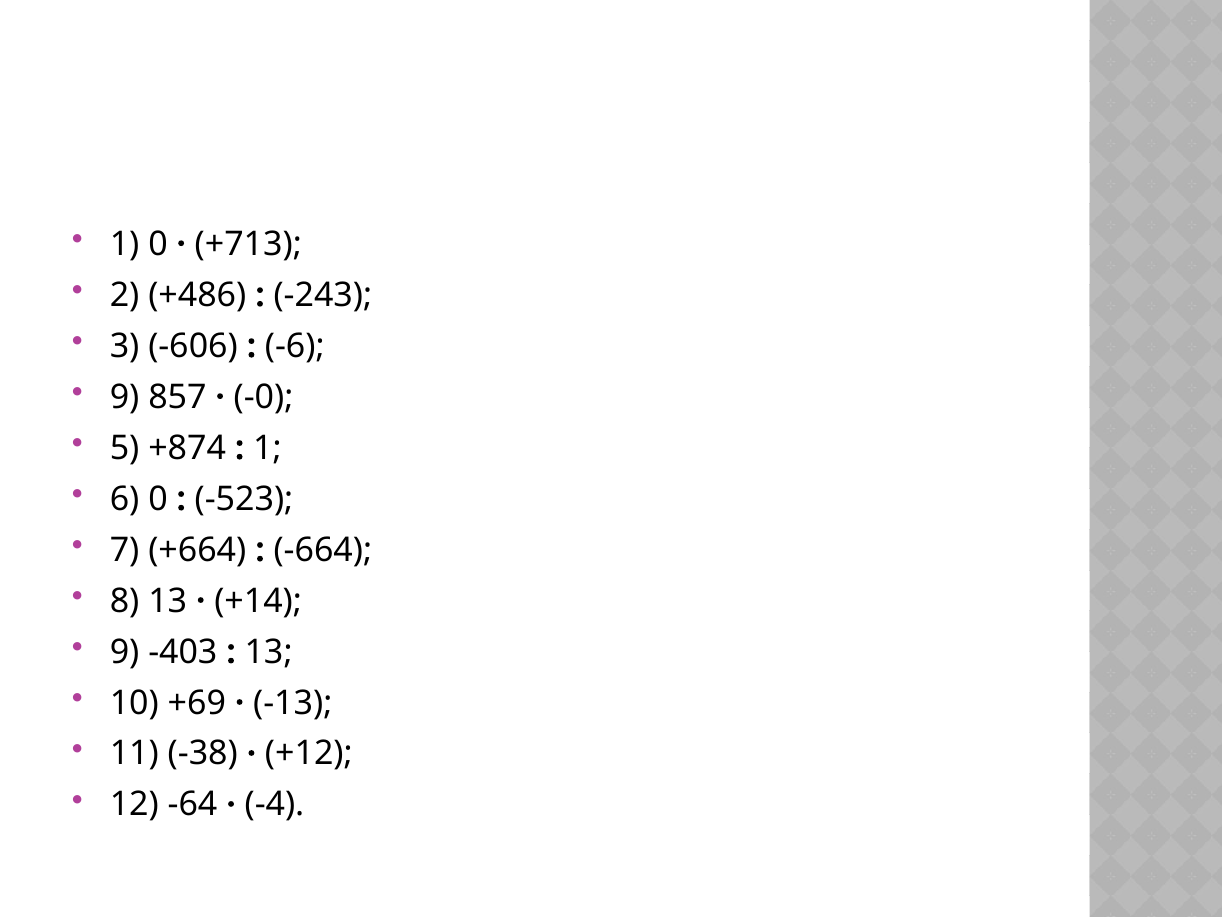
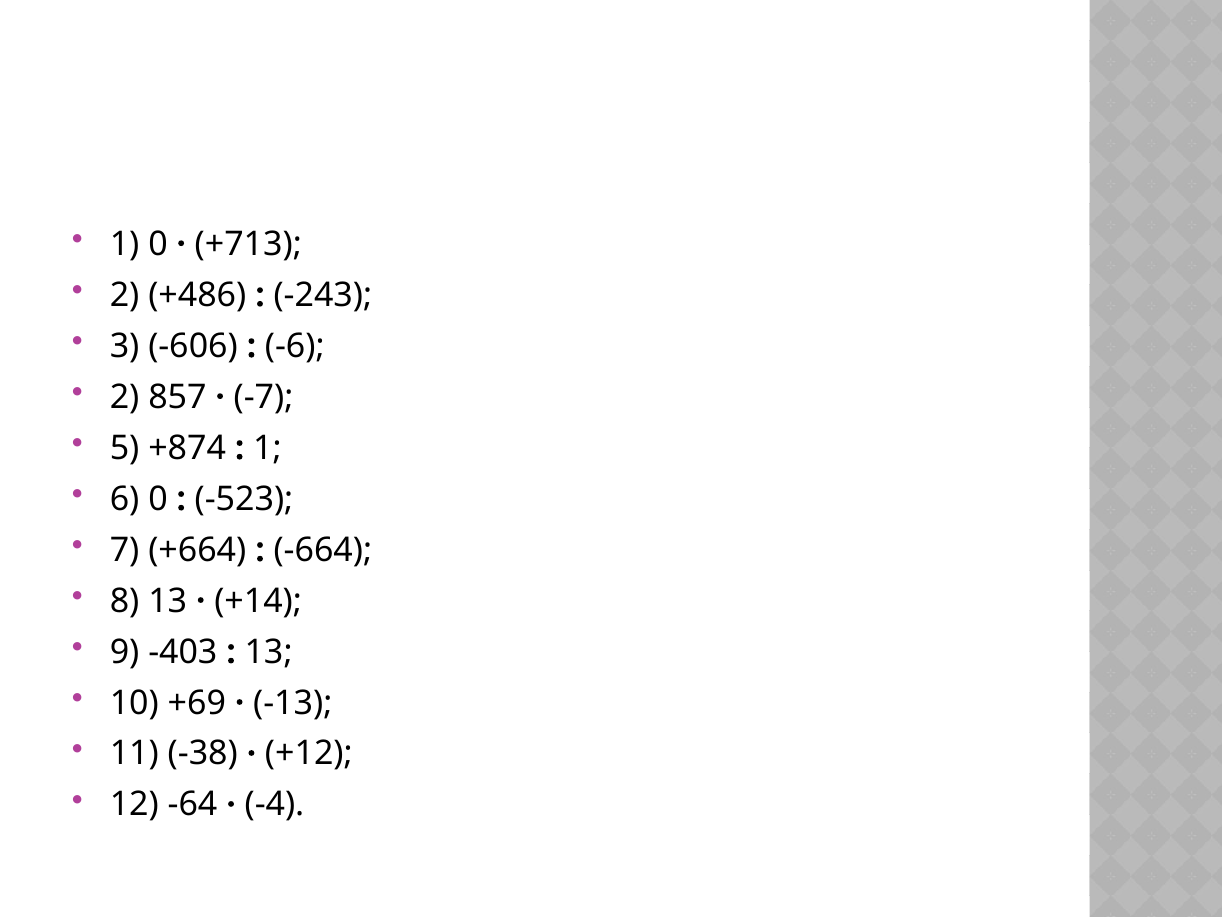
9 at (125, 397): 9 -> 2
-0: -0 -> -7
